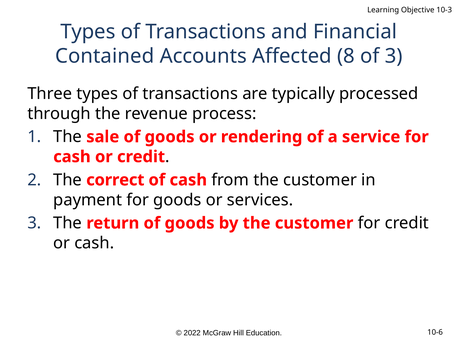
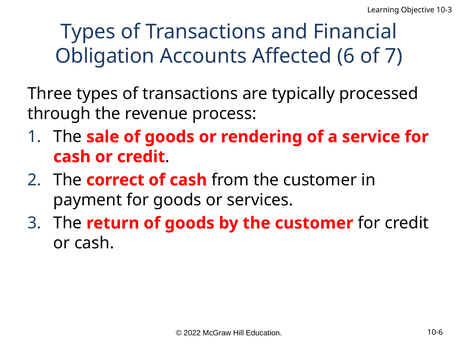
Contained: Contained -> Obligation
8: 8 -> 6
of 3: 3 -> 7
